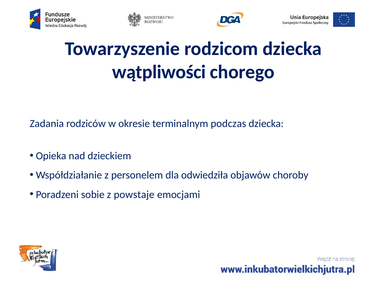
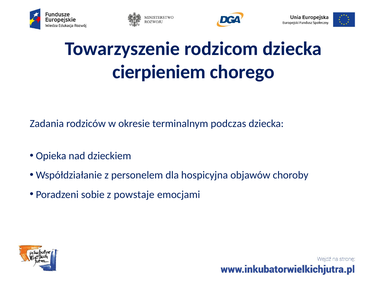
wątpliwości: wątpliwości -> cierpieniem
odwiedziła: odwiedziła -> hospicyjna
